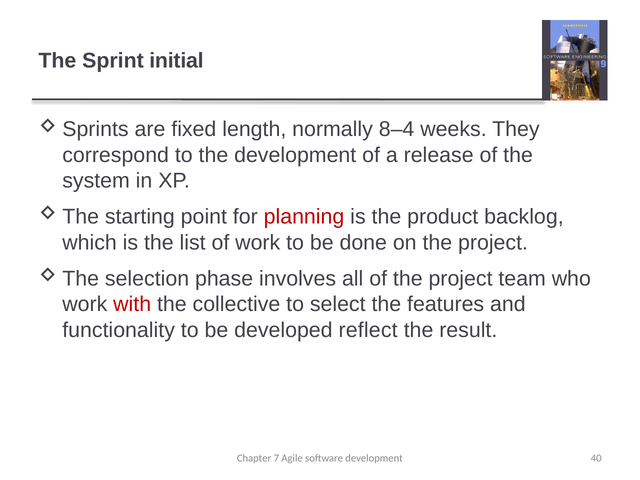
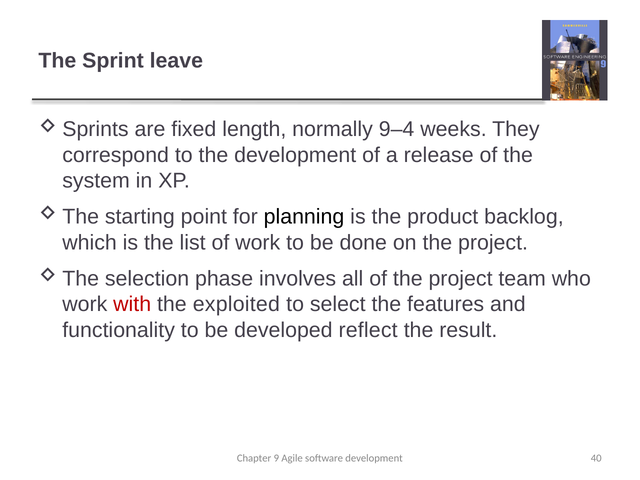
initial: initial -> leave
8–4: 8–4 -> 9–4
planning colour: red -> black
collective: collective -> exploited
7: 7 -> 9
